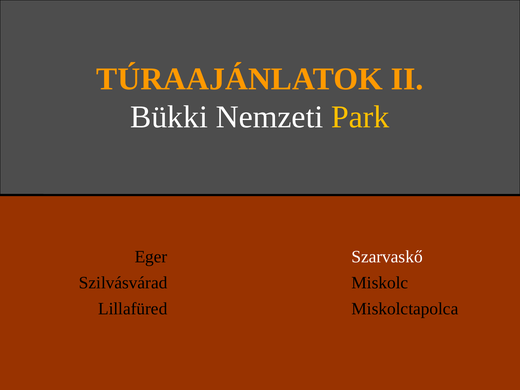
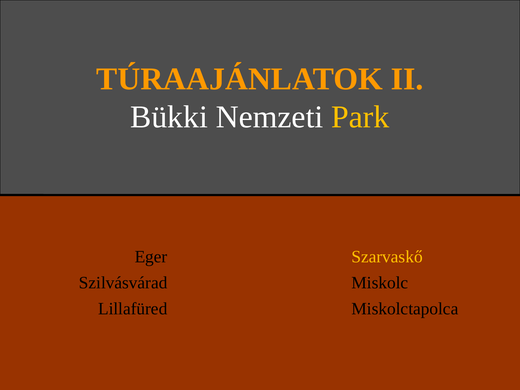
Szarvaskő colour: white -> yellow
